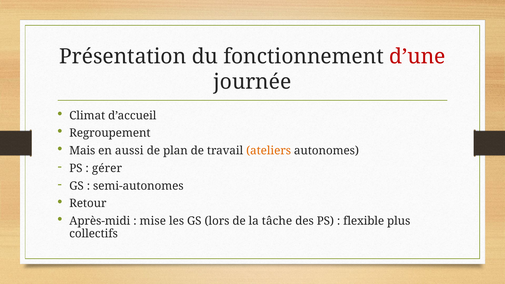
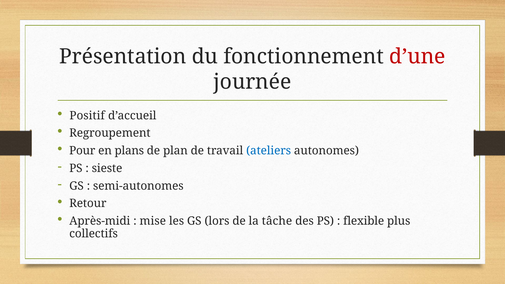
Climat: Climat -> Positif
Mais: Mais -> Pour
aussi: aussi -> plans
ateliers colour: orange -> blue
gérer: gérer -> sieste
